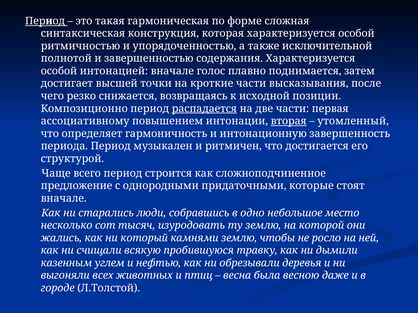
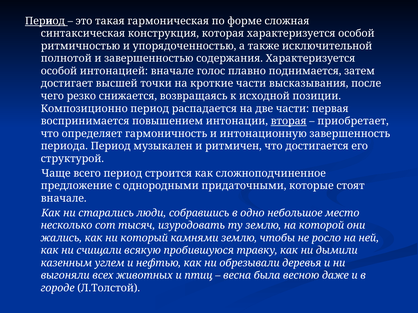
распадается underline: present -> none
ассоциативному: ассоциативному -> воспринимается
утомленный: утомленный -> приобретает
